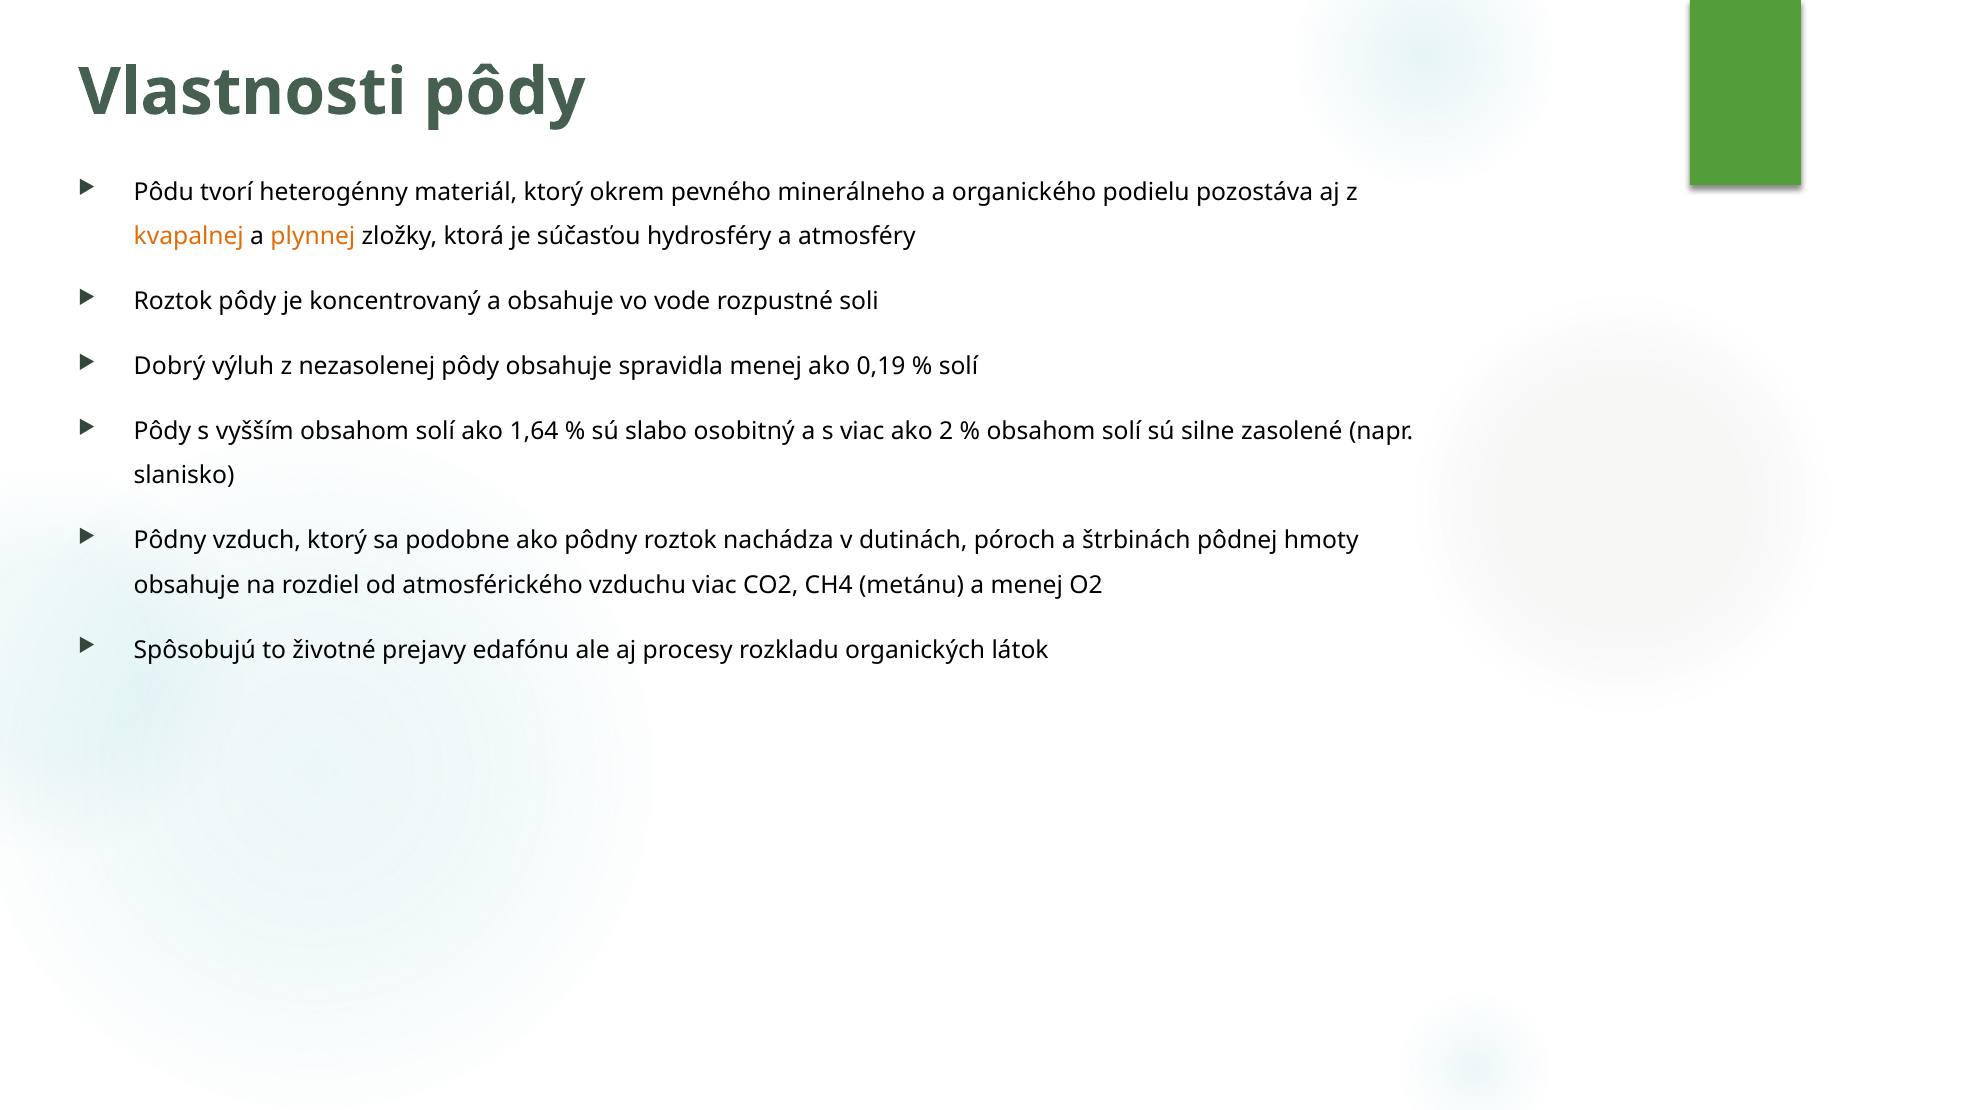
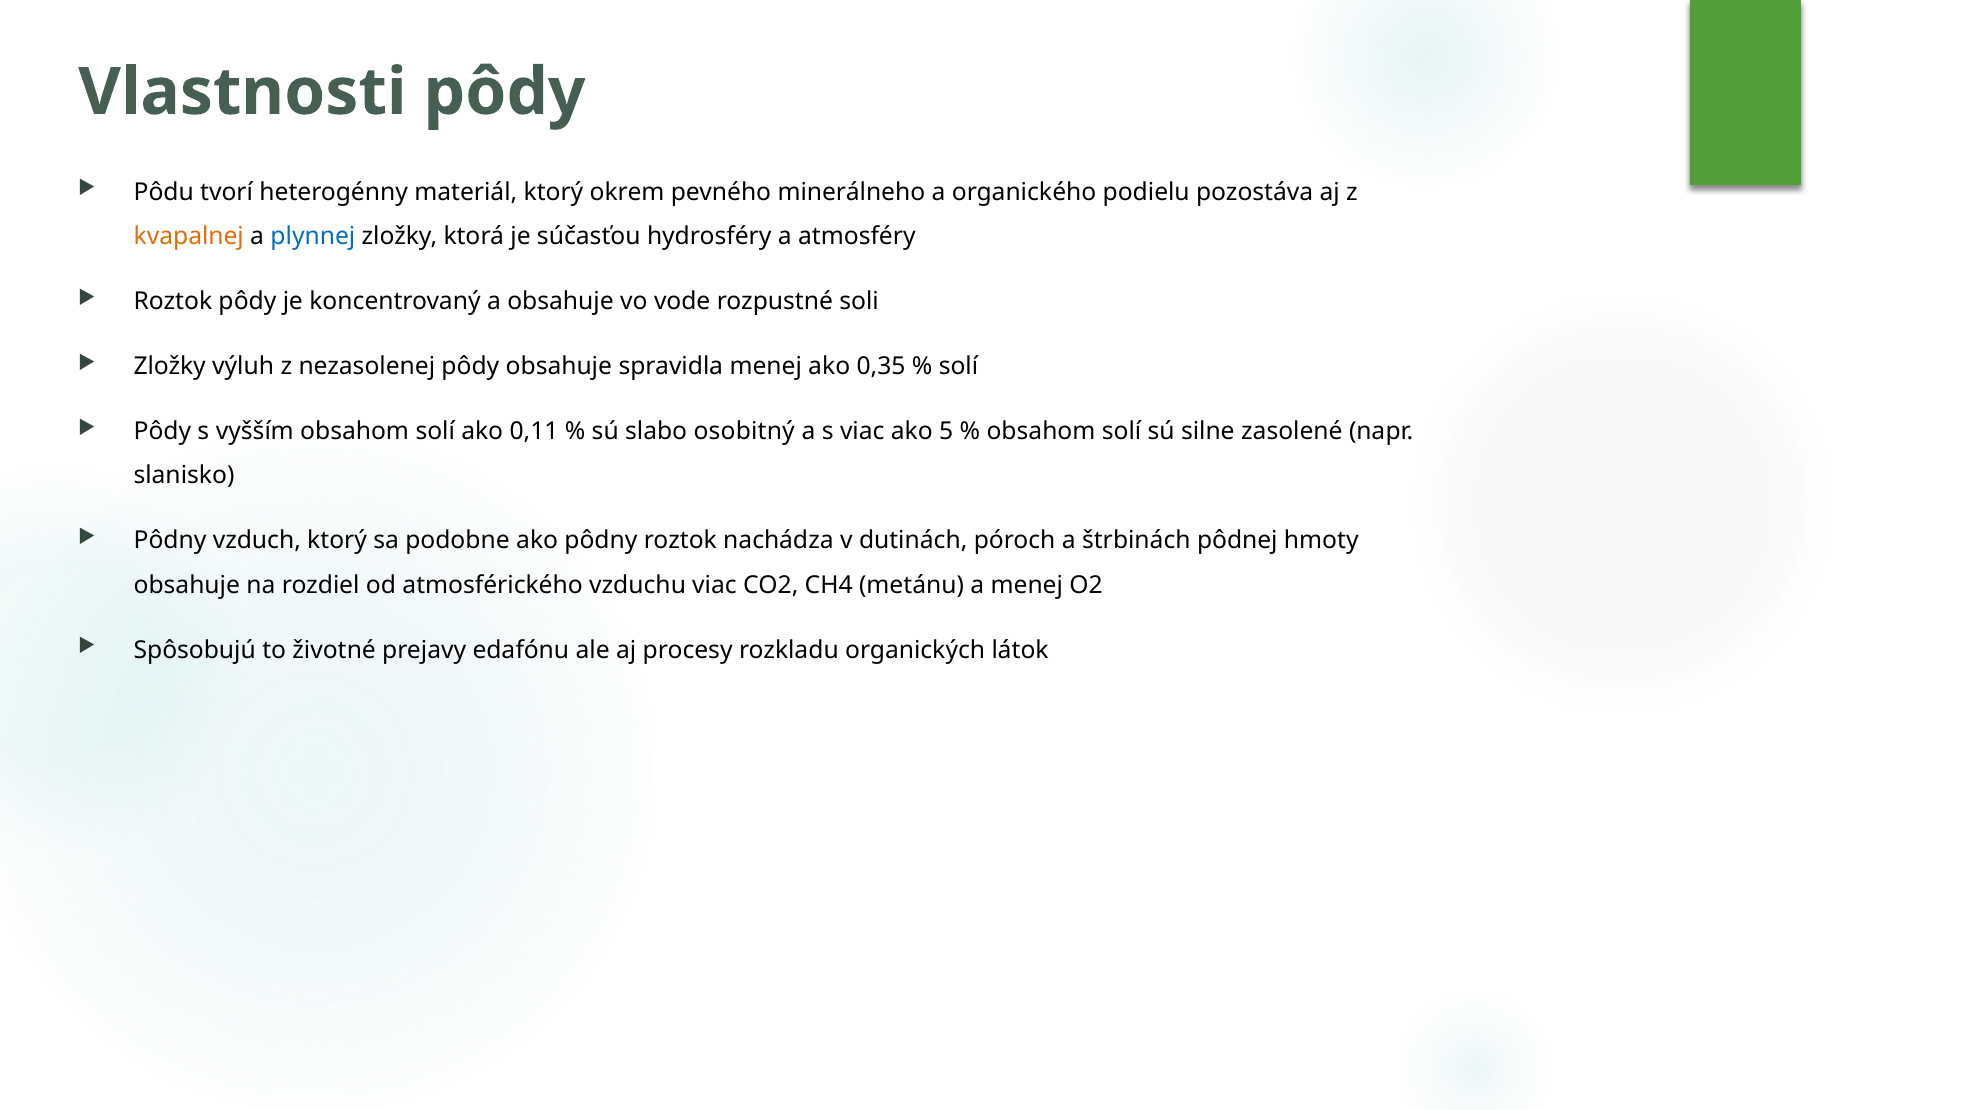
plynnej colour: orange -> blue
Dobrý at (170, 366): Dobrý -> Zložky
0,19: 0,19 -> 0,35
1,64: 1,64 -> 0,11
2: 2 -> 5
